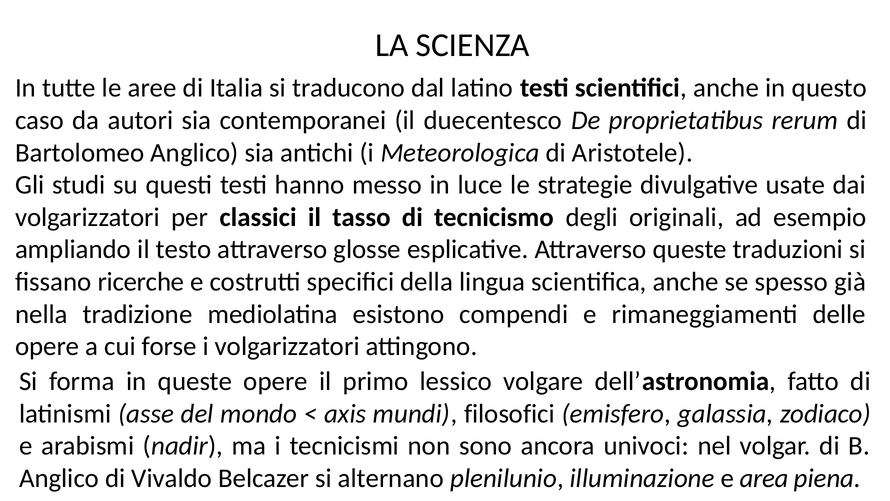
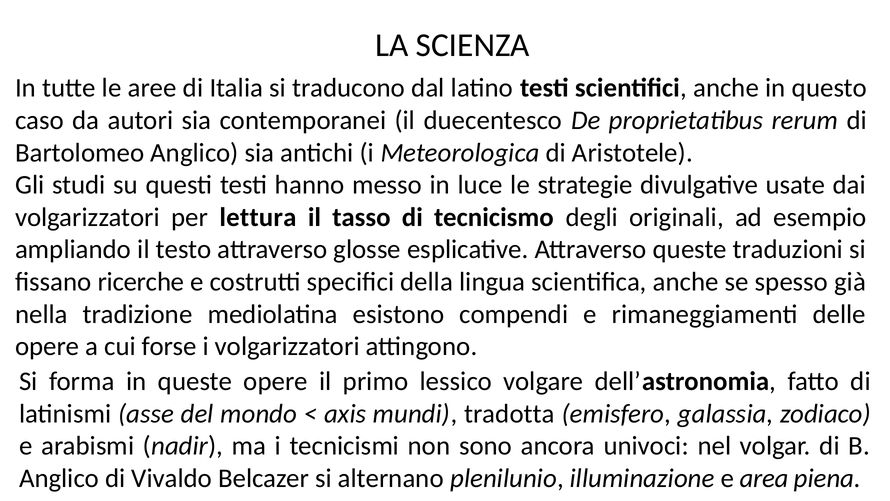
classici: classici -> lettura
filosofici: filosofici -> tradotta
